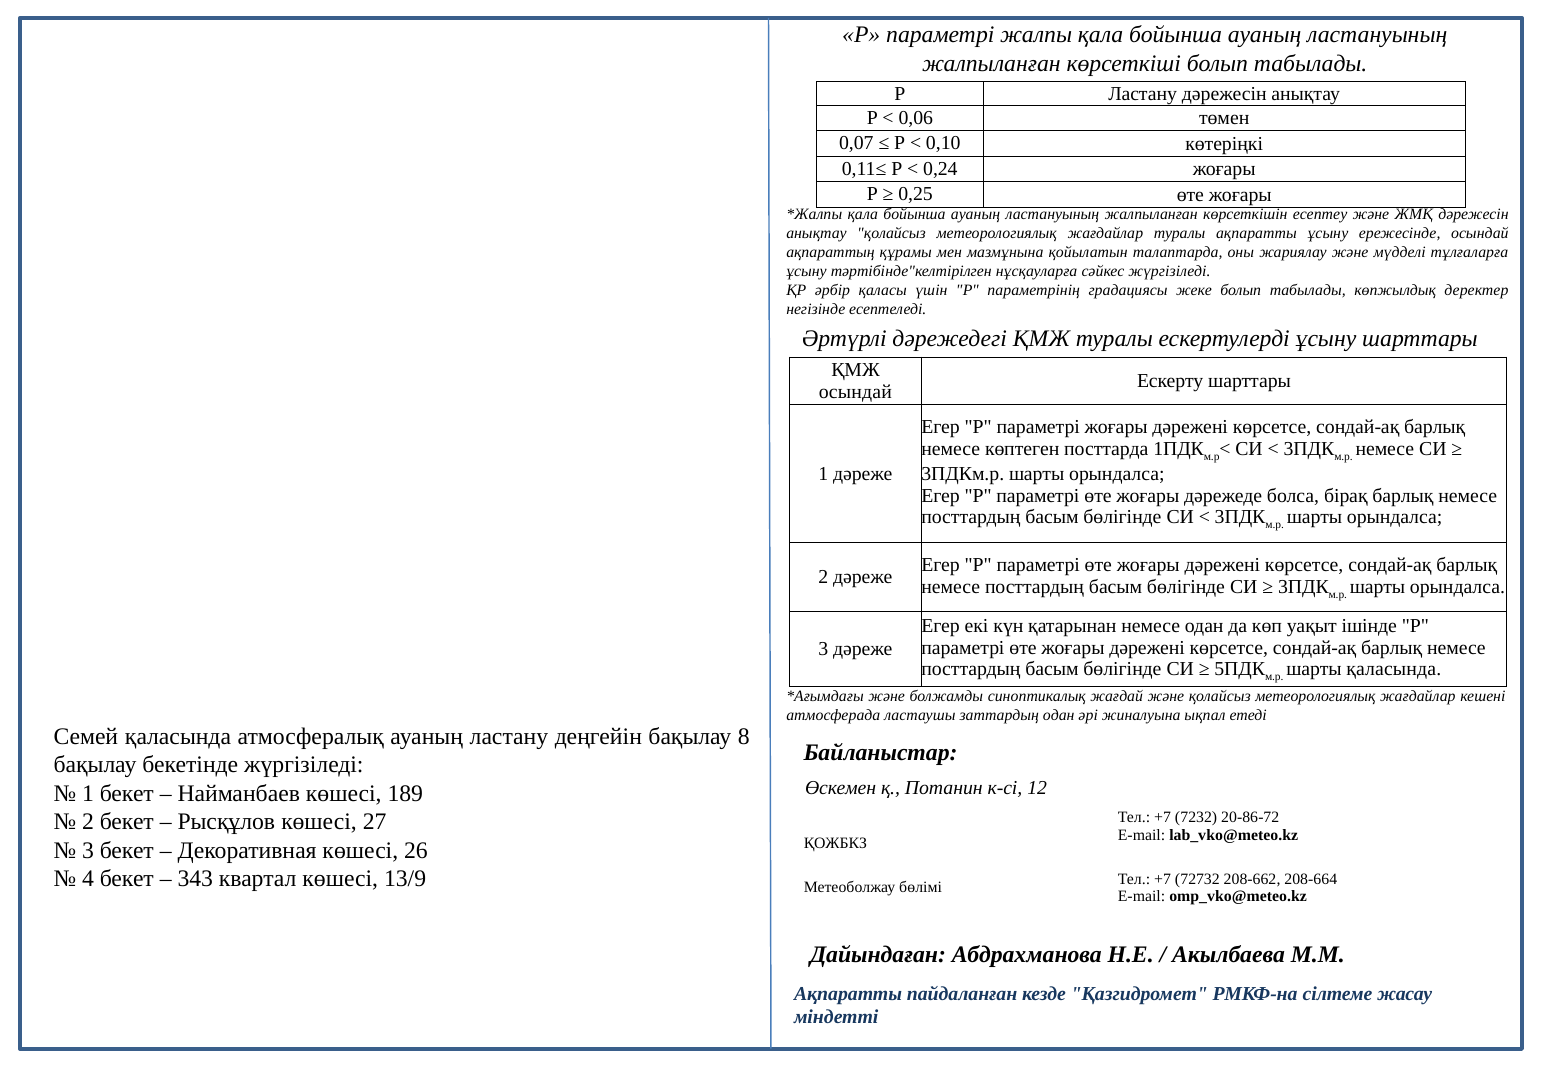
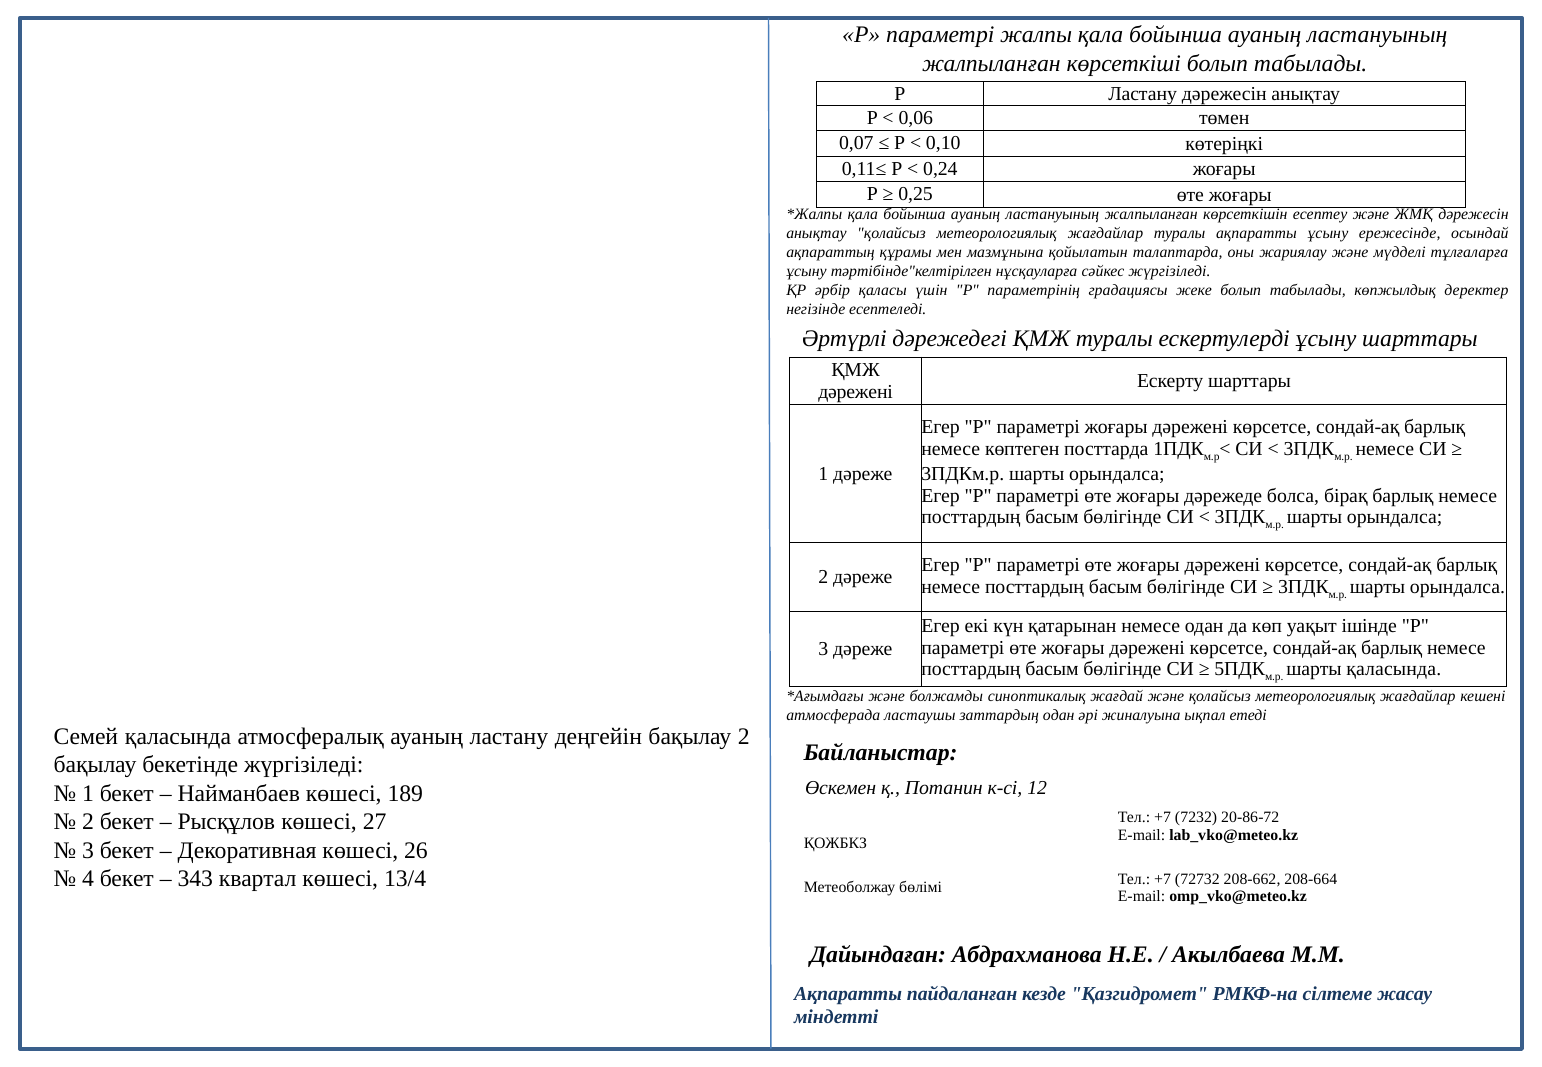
осындай at (855, 392): осындай -> дәрежені
бақылау 8: 8 -> 2
13/9: 13/9 -> 13/4
